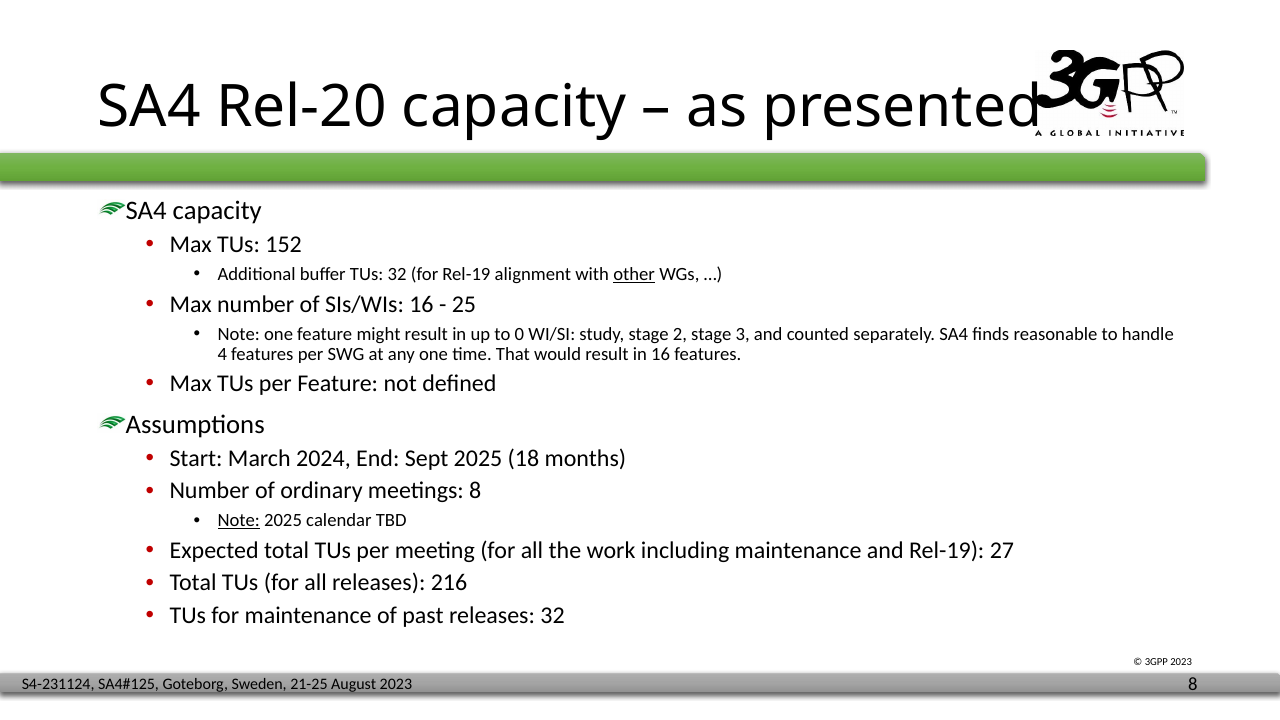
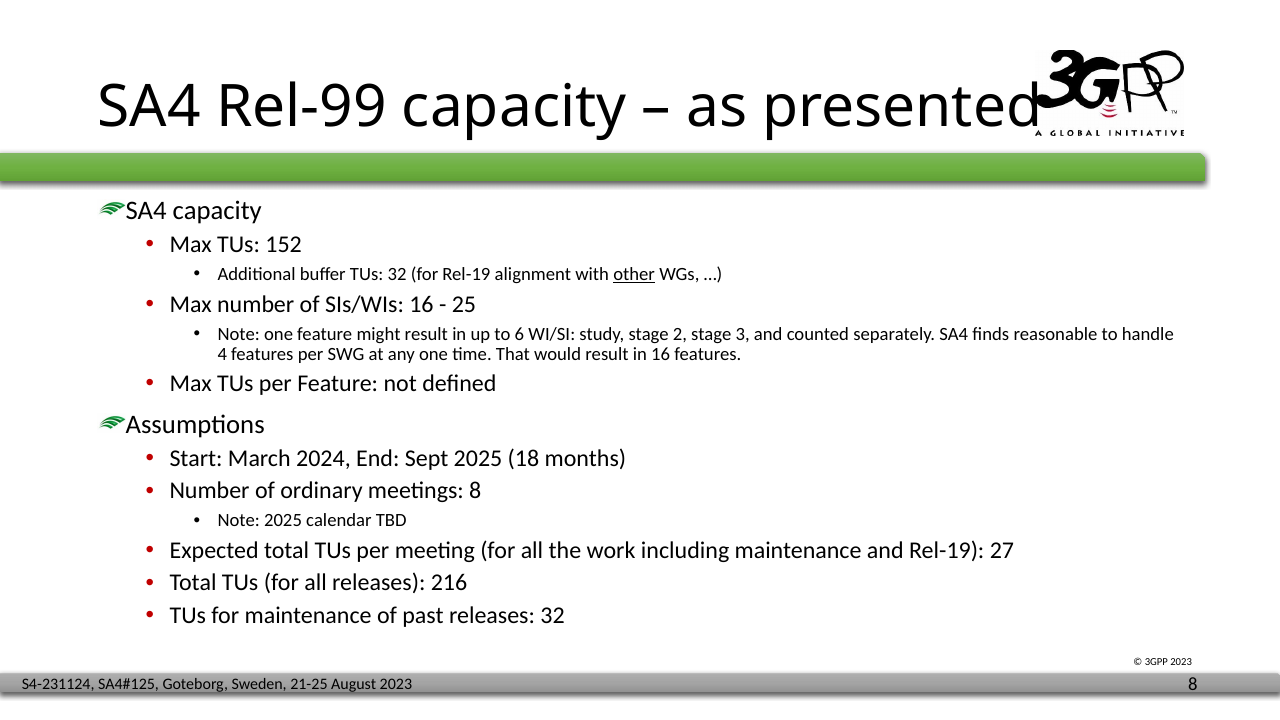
Rel-20: Rel-20 -> Rel-99
0: 0 -> 6
Note at (239, 521) underline: present -> none
